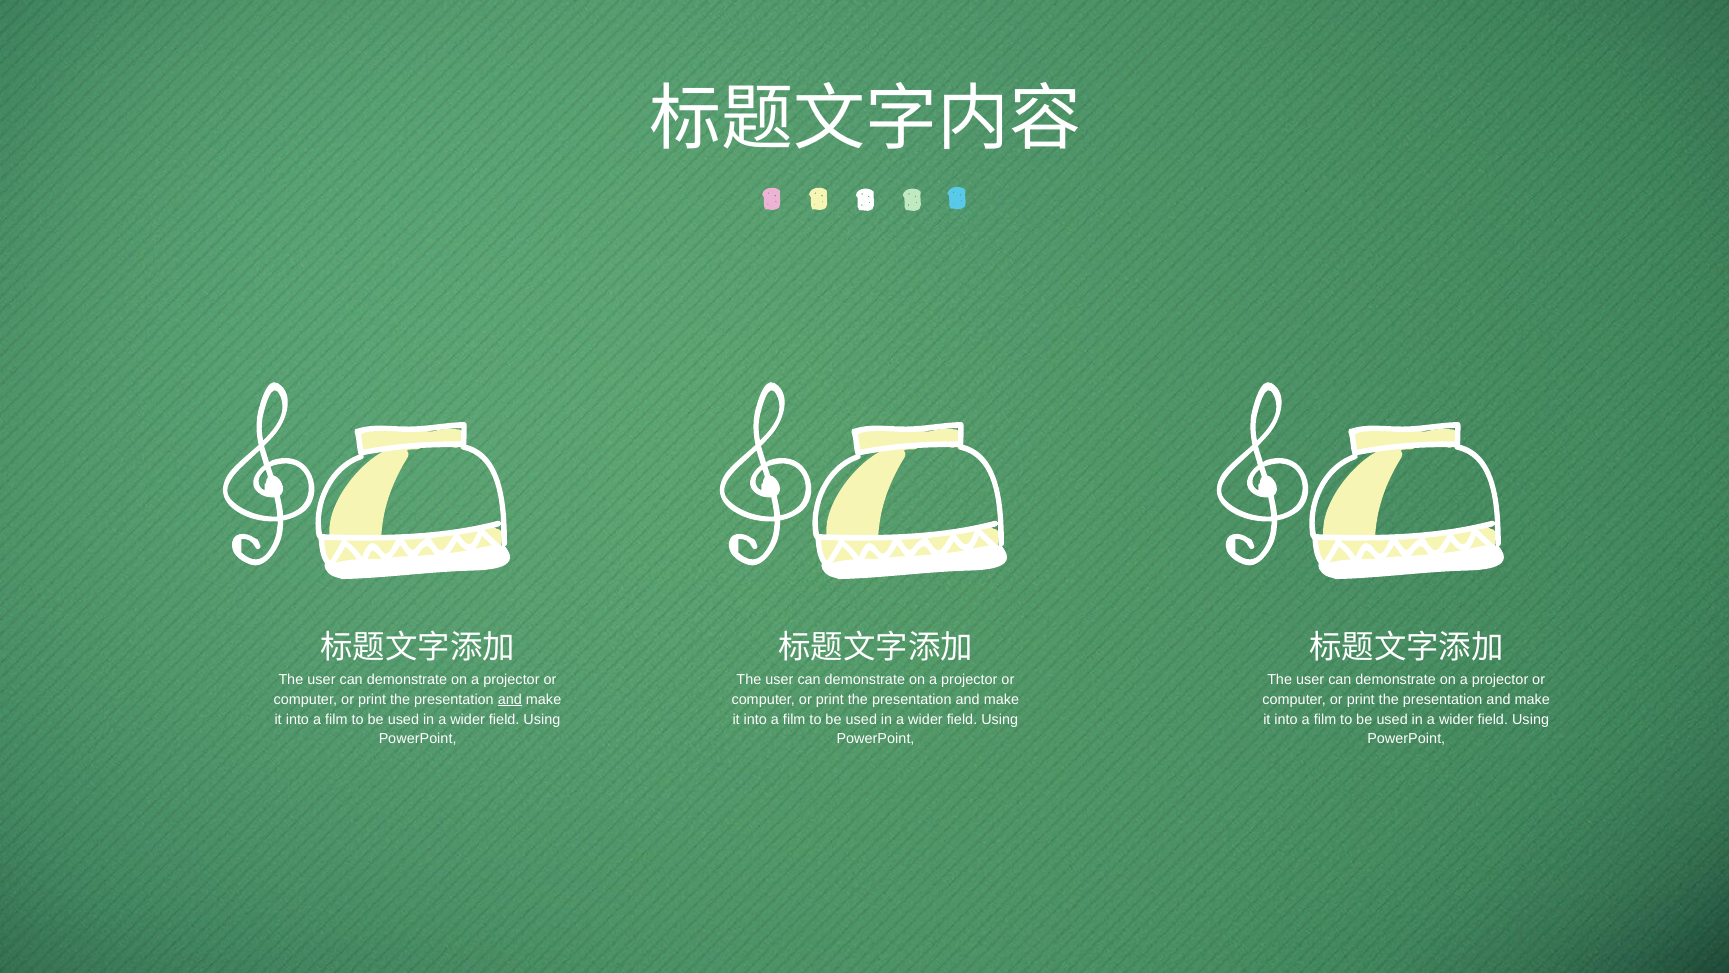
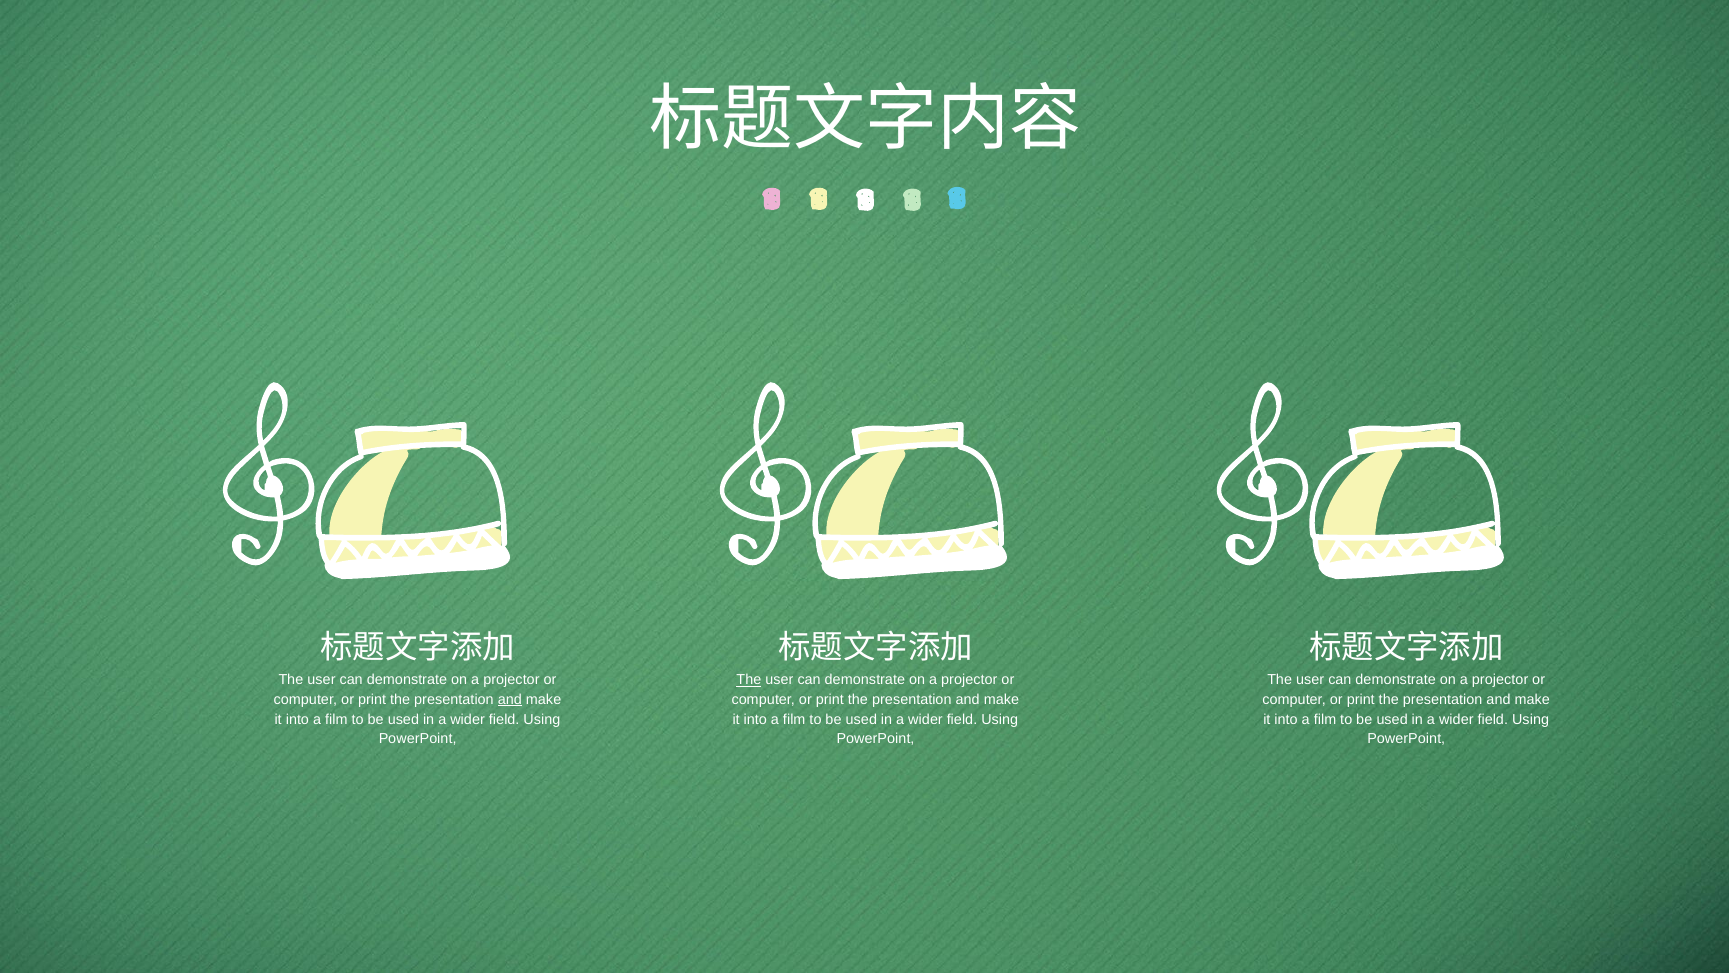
The at (749, 680) underline: none -> present
